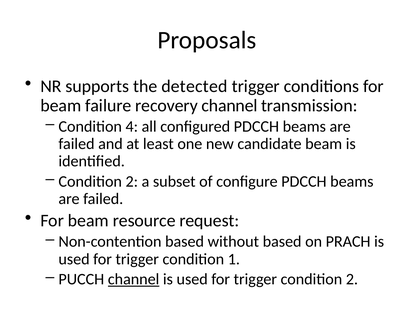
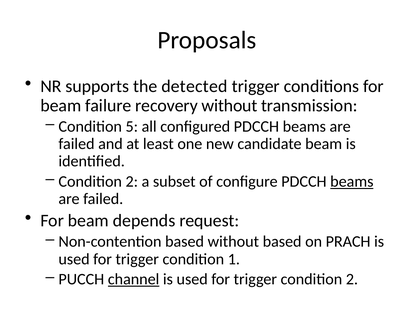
recovery channel: channel -> without
4: 4 -> 5
beams at (352, 182) underline: none -> present
resource: resource -> depends
